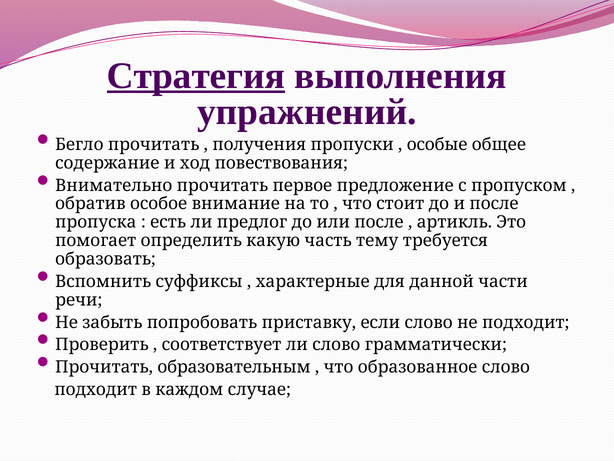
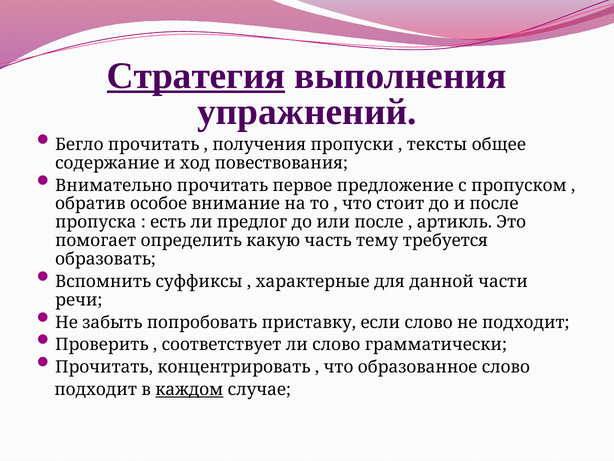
особые: особые -> тексты
образовательным: образовательным -> концентрировать
каждом underline: none -> present
